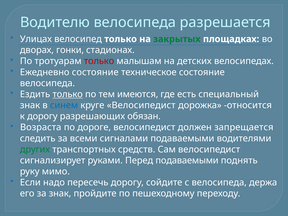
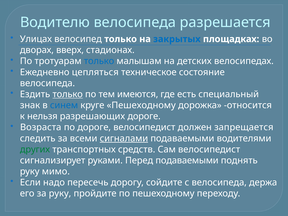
закрытых colour: green -> blue
гонки: гонки -> вверх
только at (99, 61) colour: red -> blue
Ежедневно состояние: состояние -> цепляться
круге Велосипедист: Велосипедист -> Пешеходному
к дорогу: дорогу -> нельзя
разрешающих обязан: обязан -> дороге
сигналами underline: none -> present
за знак: знак -> руку
